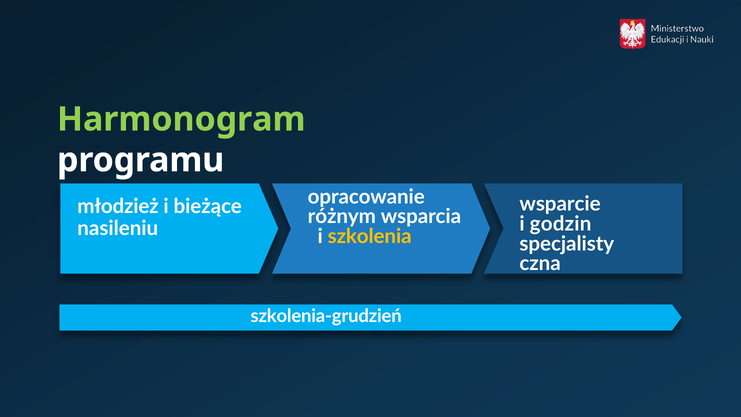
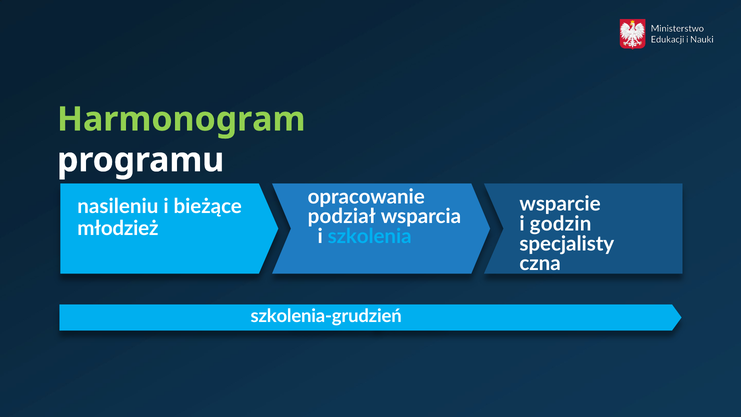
młodzież: młodzież -> nasileniu
różnym: różnym -> podział
nasileniu: nasileniu -> młodzież
szkolenia colour: yellow -> light blue
